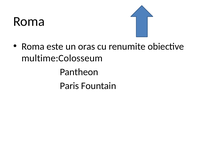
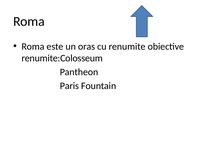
multime:Colosseum: multime:Colosseum -> renumite:Colosseum
